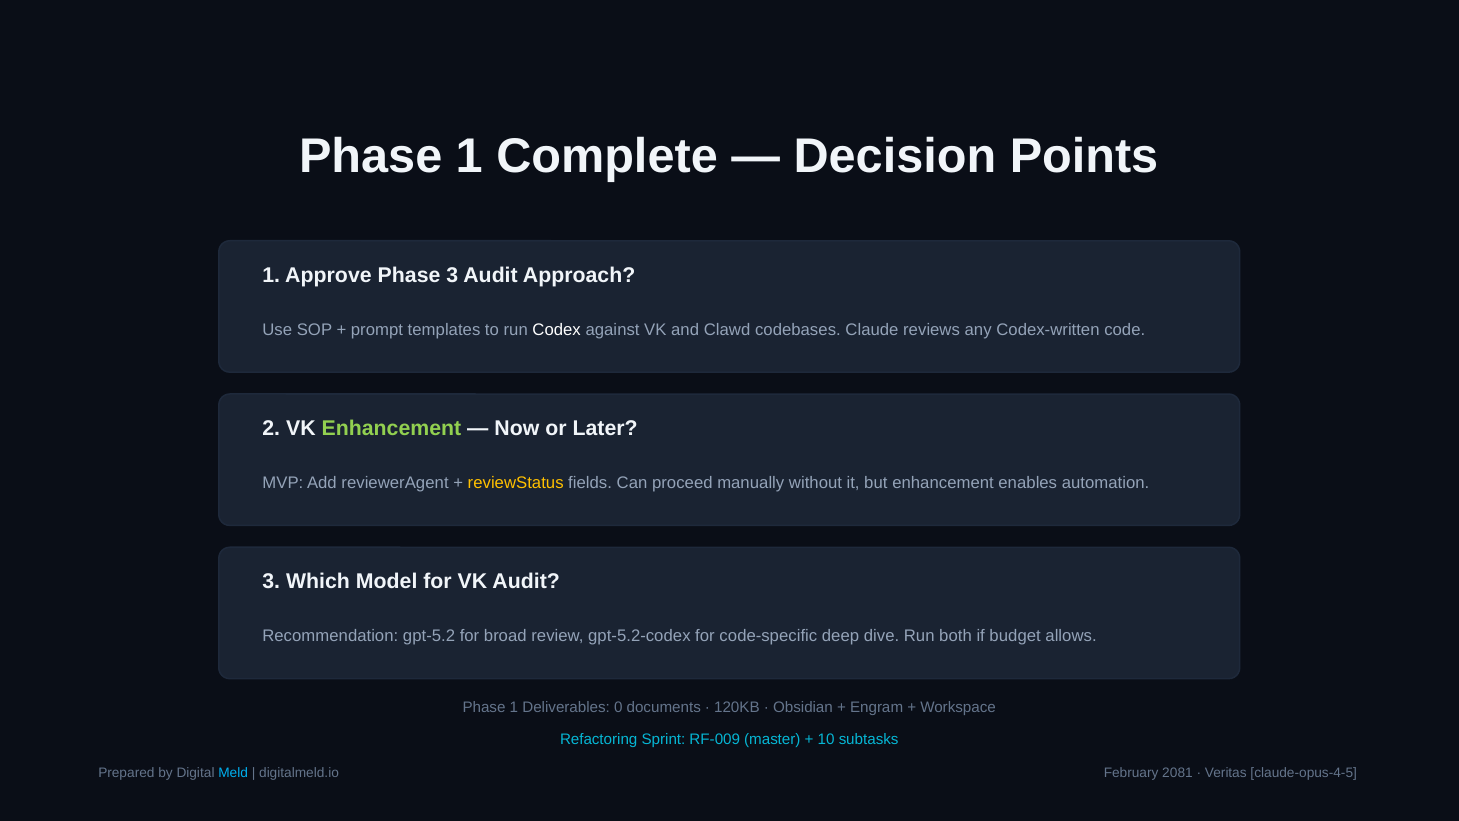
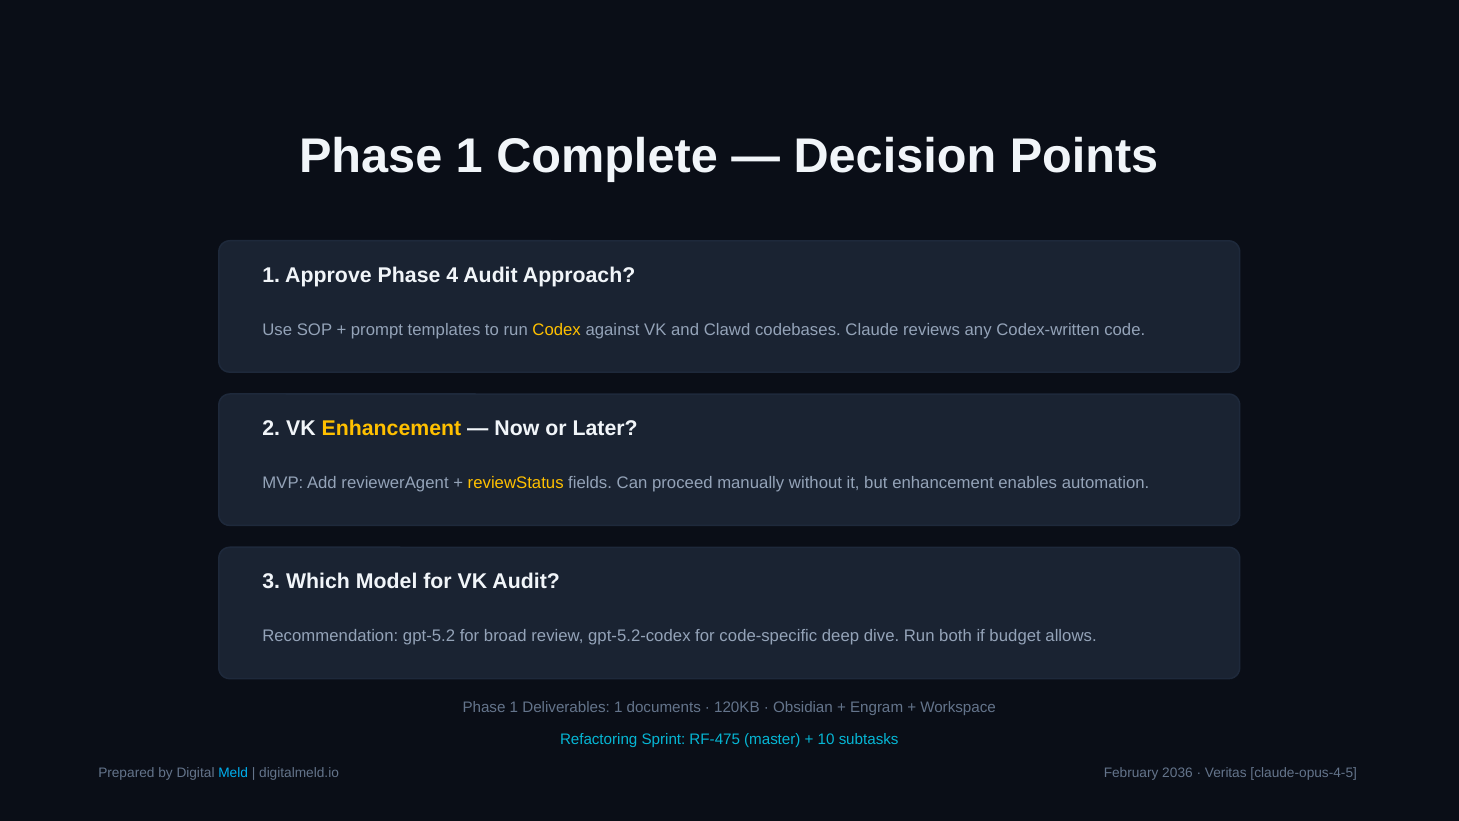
Phase 3: 3 -> 4
Codex colour: white -> yellow
Enhancement at (391, 428) colour: light green -> yellow
Deliverables 0: 0 -> 1
RF-009: RF-009 -> RF-475
2081: 2081 -> 2036
